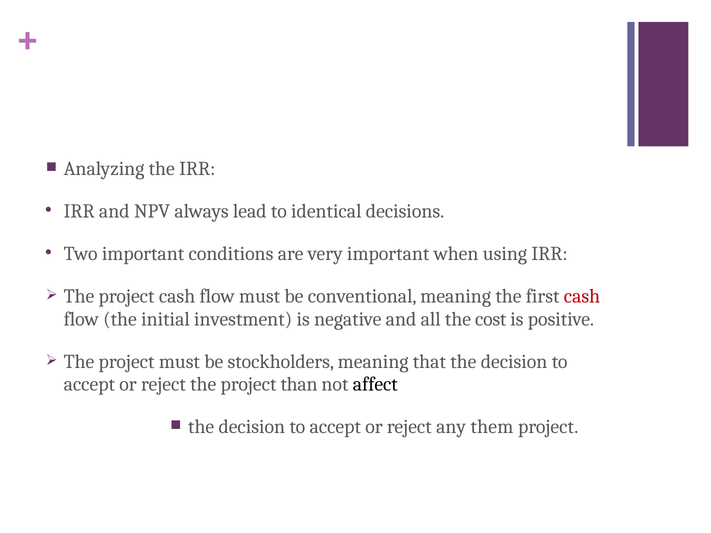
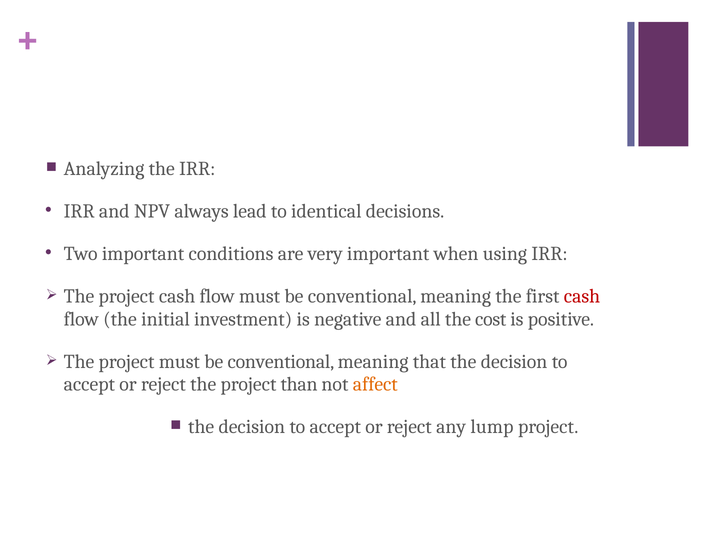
project must be stockholders: stockholders -> conventional
affect colour: black -> orange
them: them -> lump
